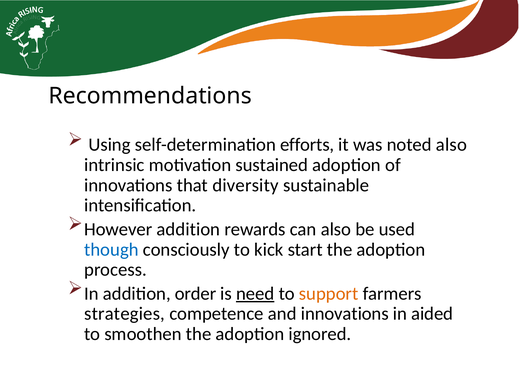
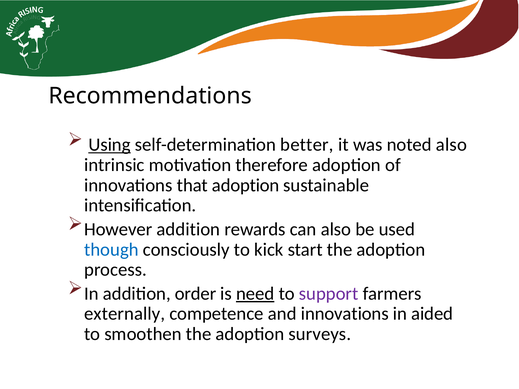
Using underline: none -> present
efforts: efforts -> better
sustained: sustained -> therefore
that diversity: diversity -> adoption
support colour: orange -> purple
strategies: strategies -> externally
ignored: ignored -> surveys
